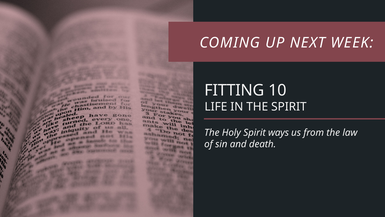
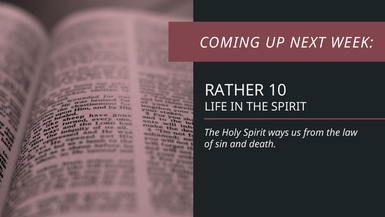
FITTING: FITTING -> RATHER
